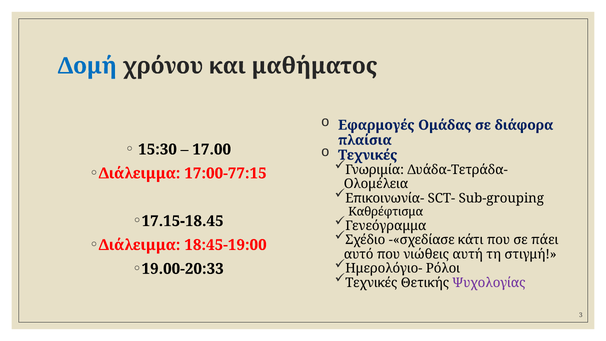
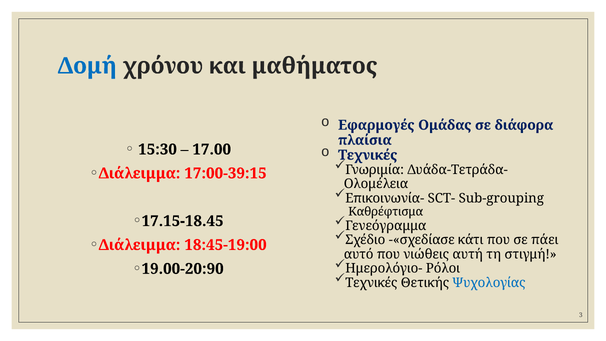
17:00-77:15: 17:00-77:15 -> 17:00-39:15
19.00-20:33: 19.00-20:33 -> 19.00-20:90
Ψυχολογίας colour: purple -> blue
